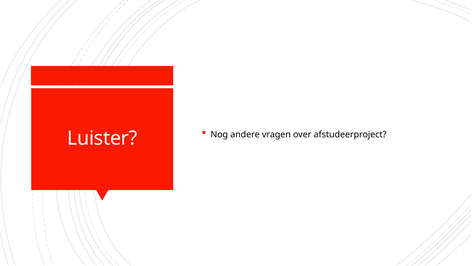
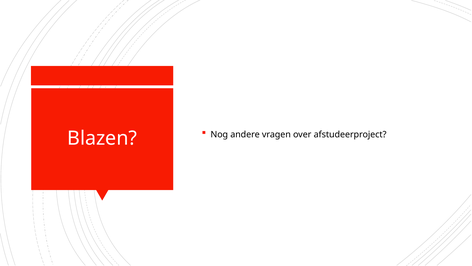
Luister: Luister -> Blazen
